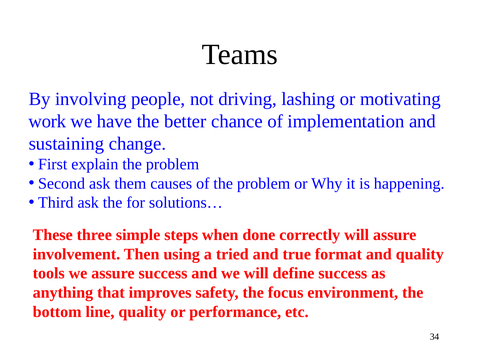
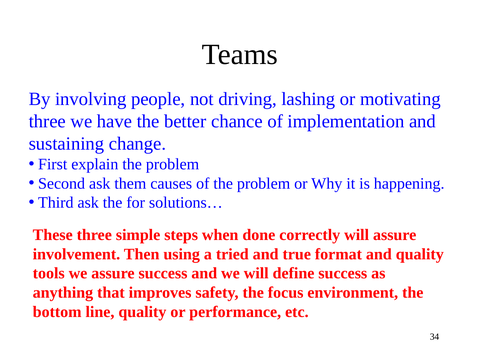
work at (47, 121): work -> three
